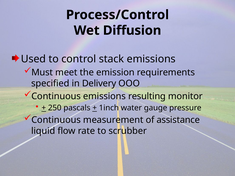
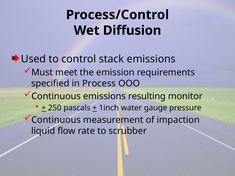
Delivery: Delivery -> Process
assistance: assistance -> impaction
